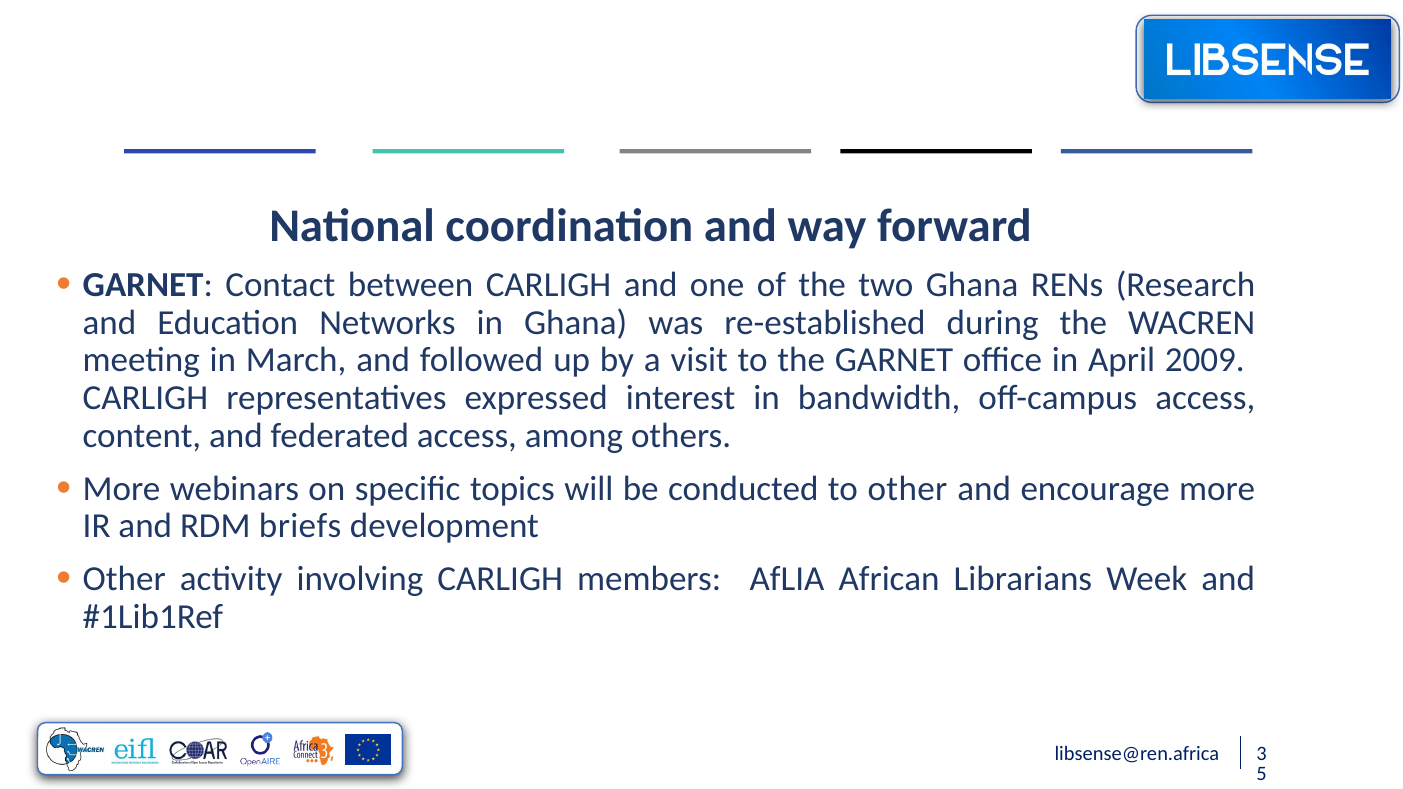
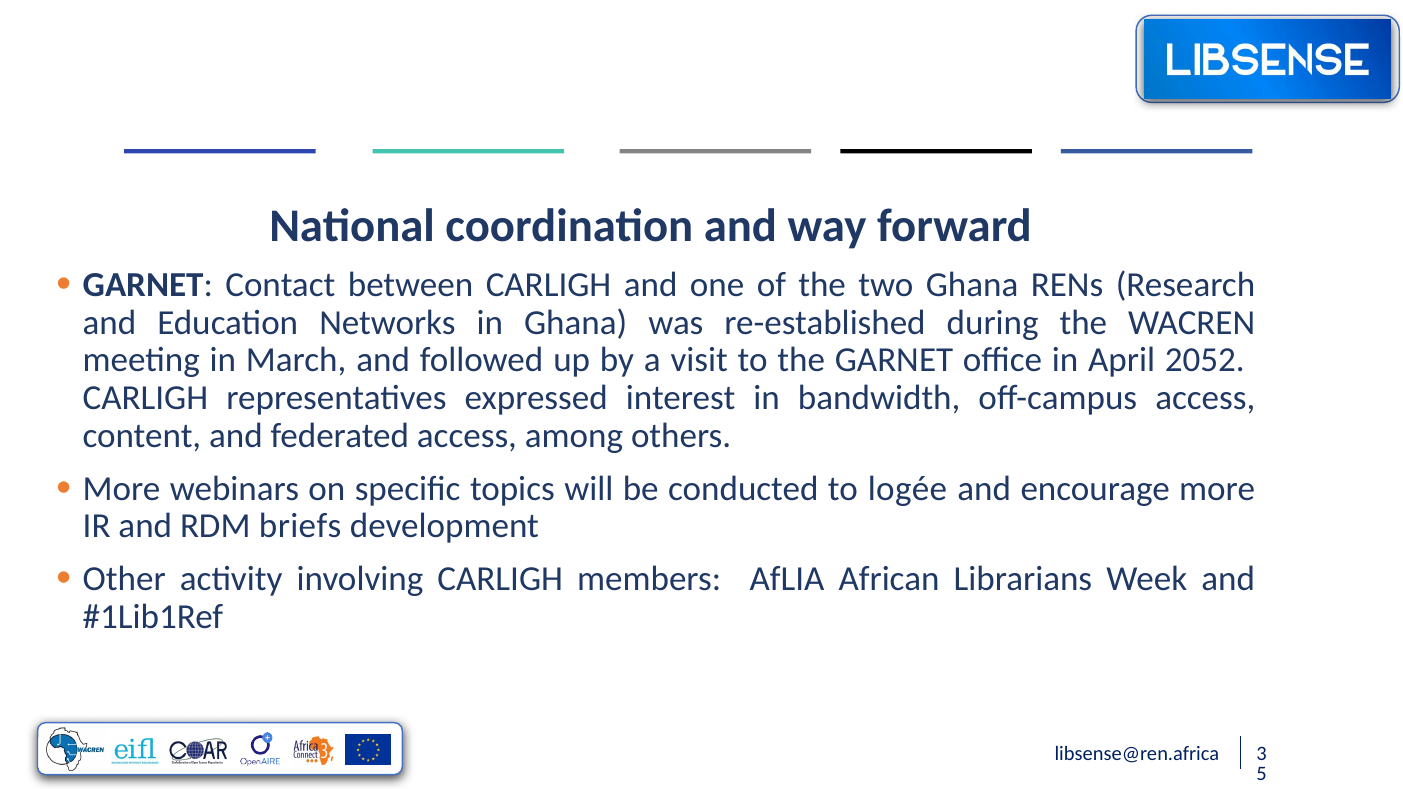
2009: 2009 -> 2052
to other: other -> logée
